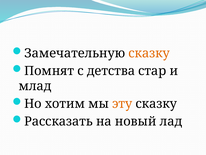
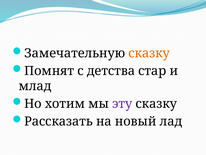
эту colour: orange -> purple
